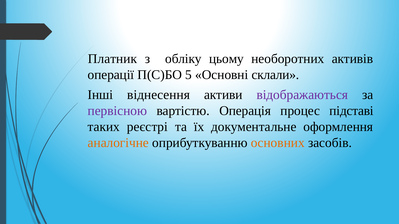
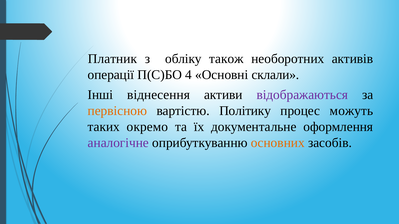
цьому: цьому -> також
5: 5 -> 4
первісною colour: purple -> orange
Операція: Операція -> Політику
підставі: підставі -> можуть
реєстрі: реєстрі -> окремо
аналогічне colour: orange -> purple
